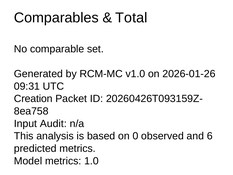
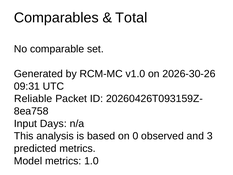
2026-01-26: 2026-01-26 -> 2026-30-26
Creation: Creation -> Reliable
Audit: Audit -> Days
6: 6 -> 3
